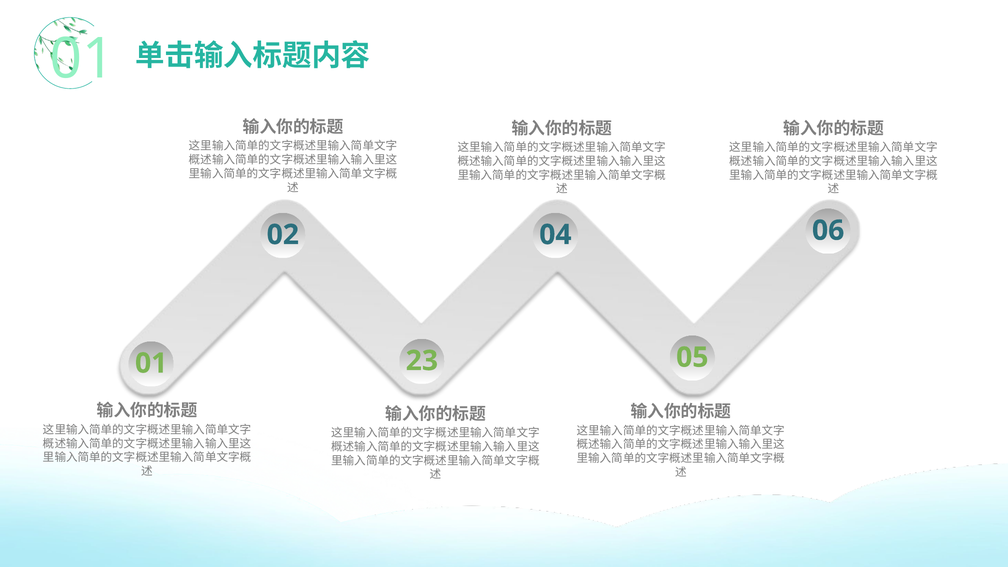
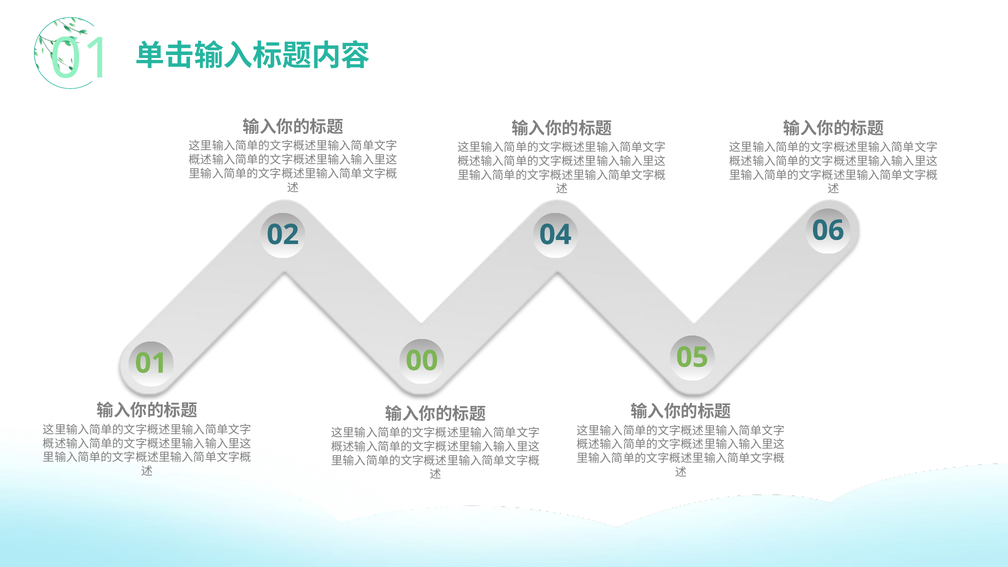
23: 23 -> 00
